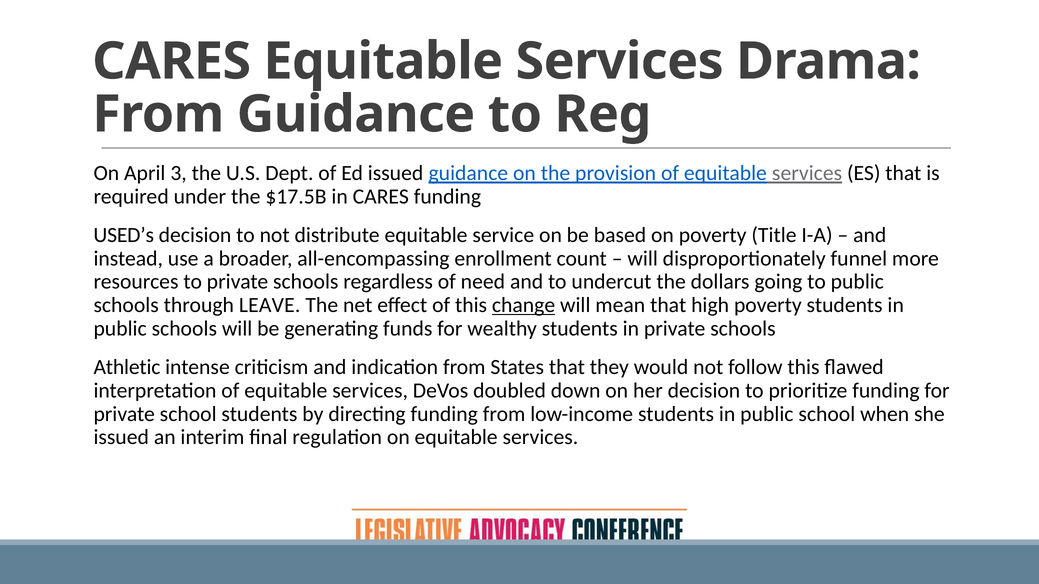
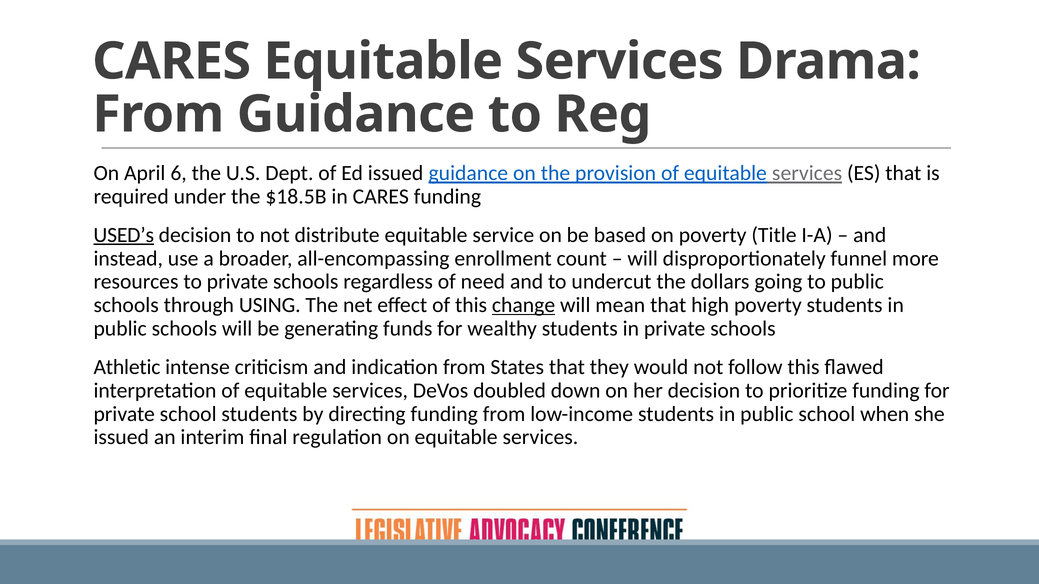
3: 3 -> 6
$17.5B: $17.5B -> $18.5B
USED’s underline: none -> present
LEAVE: LEAVE -> USING
